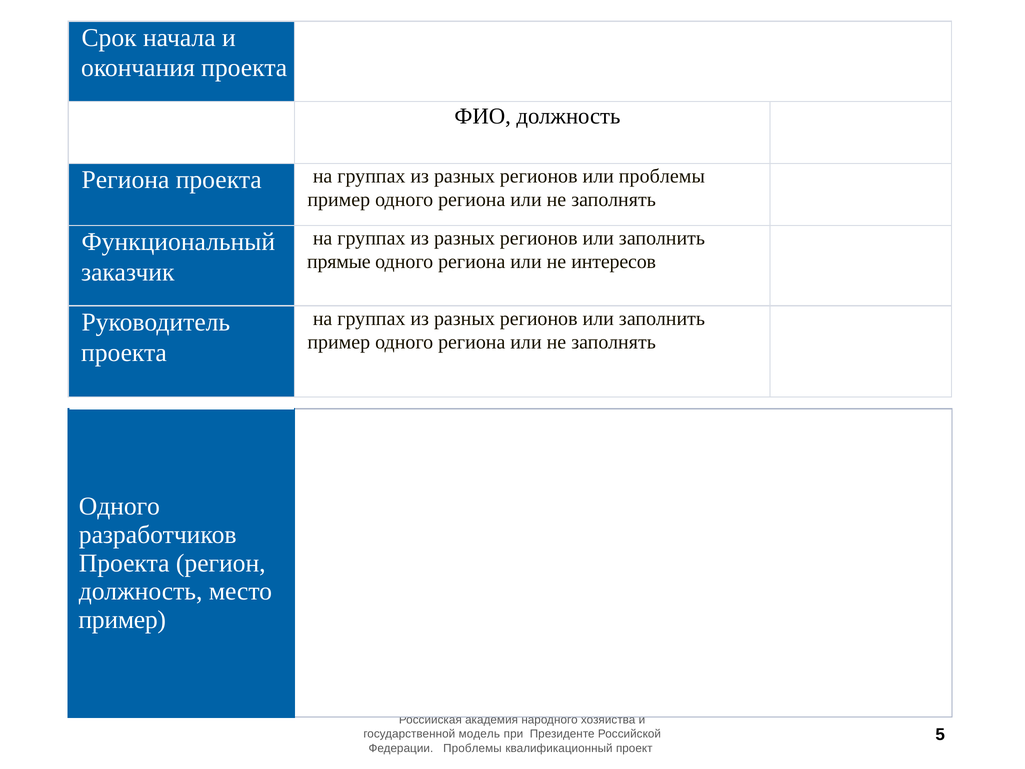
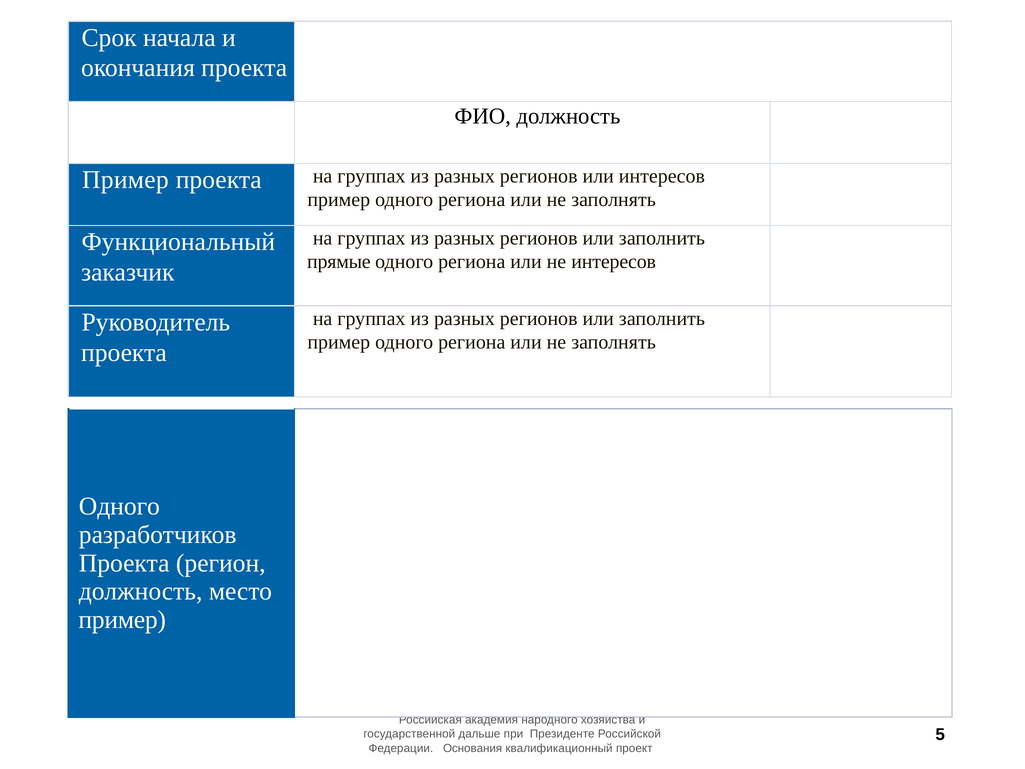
Региона at (126, 180): Региона -> Пример
или проблемы: проблемы -> интересов
модель: модель -> дальше
Федерации Проблемы: Проблемы -> Основания
